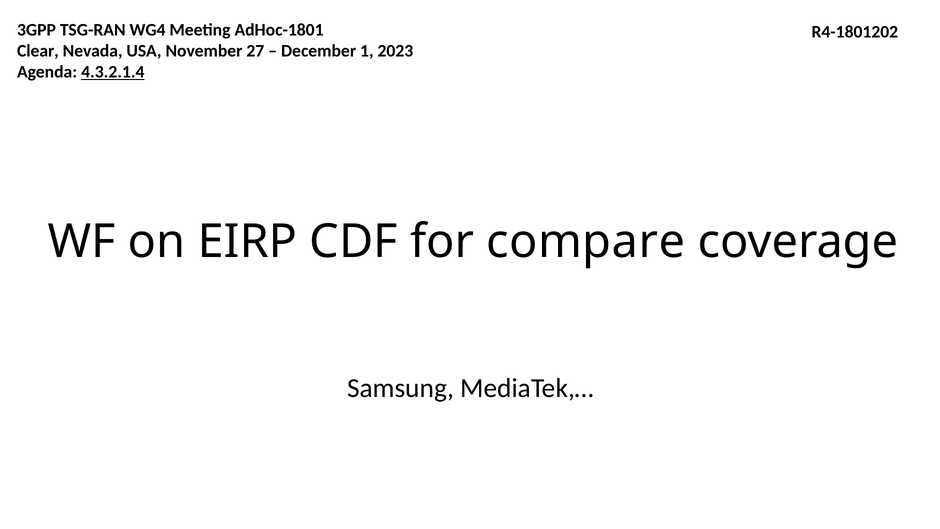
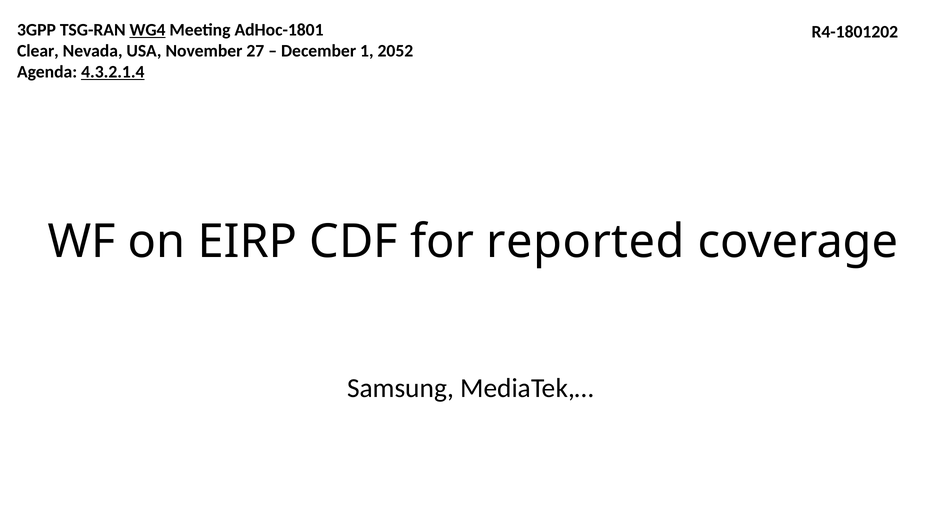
WG4 underline: none -> present
2023: 2023 -> 2052
compare: compare -> reported
